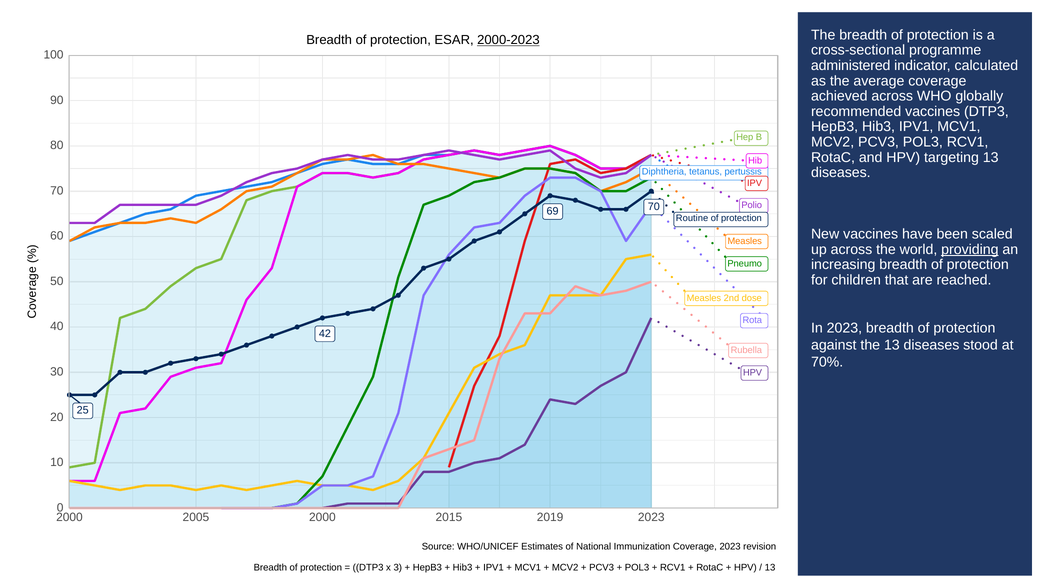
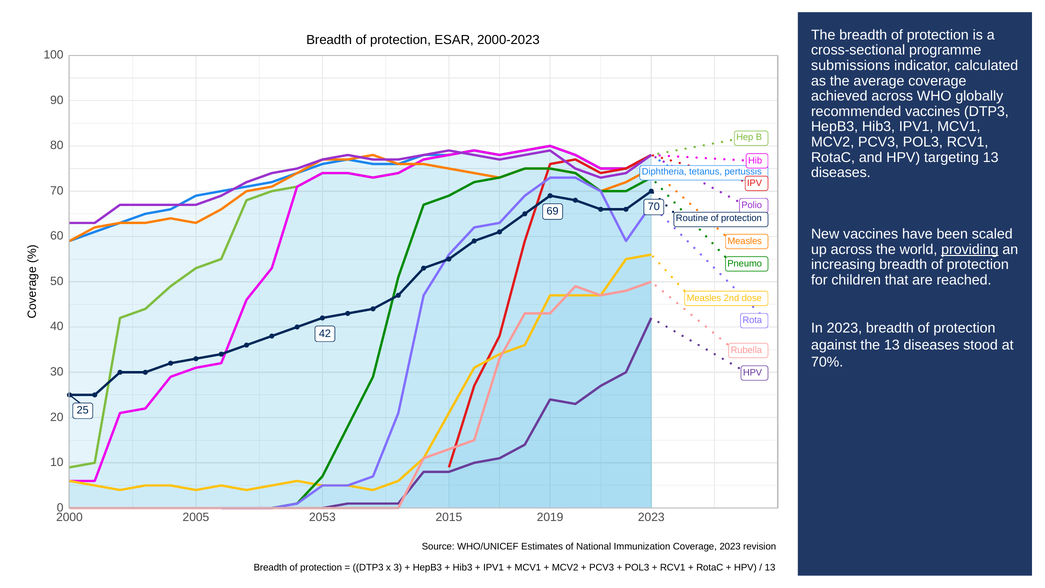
2000-2023 underline: present -> none
administered: administered -> submissions
2005 2000: 2000 -> 2053
